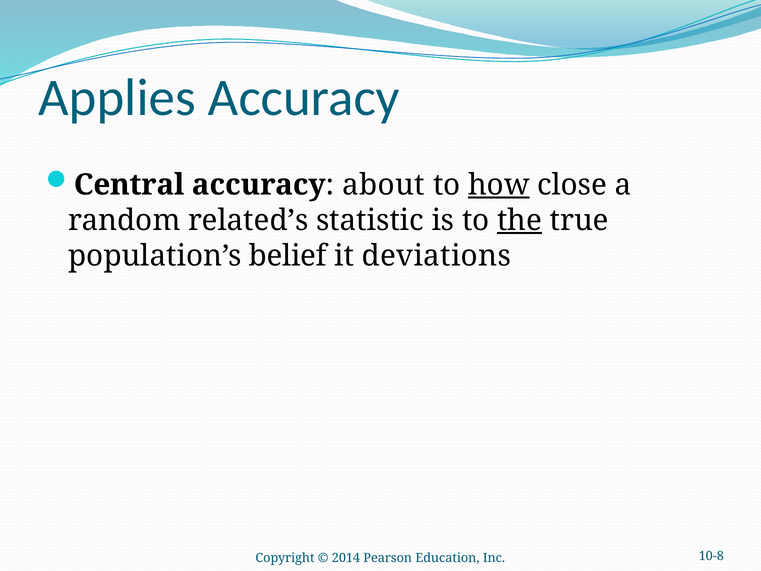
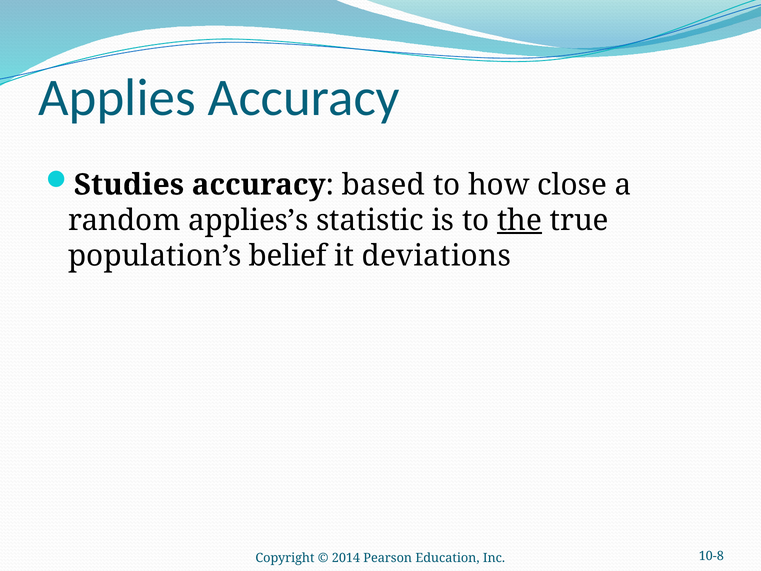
Central: Central -> Studies
about: about -> based
how underline: present -> none
related’s: related’s -> applies’s
